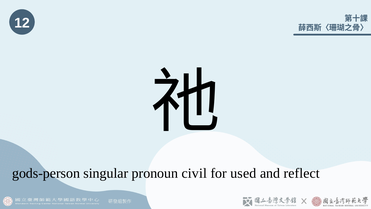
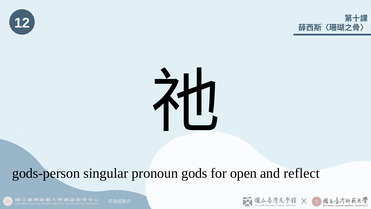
civil: civil -> gods
used: used -> open
